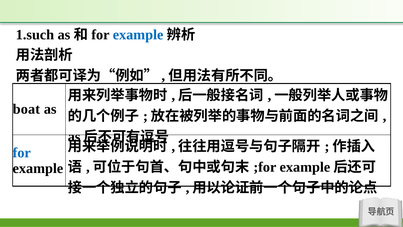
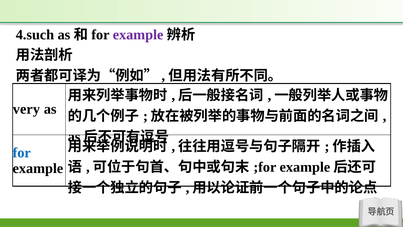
1.such: 1.such -> 4.such
example at (138, 35) colour: blue -> purple
boat: boat -> very
